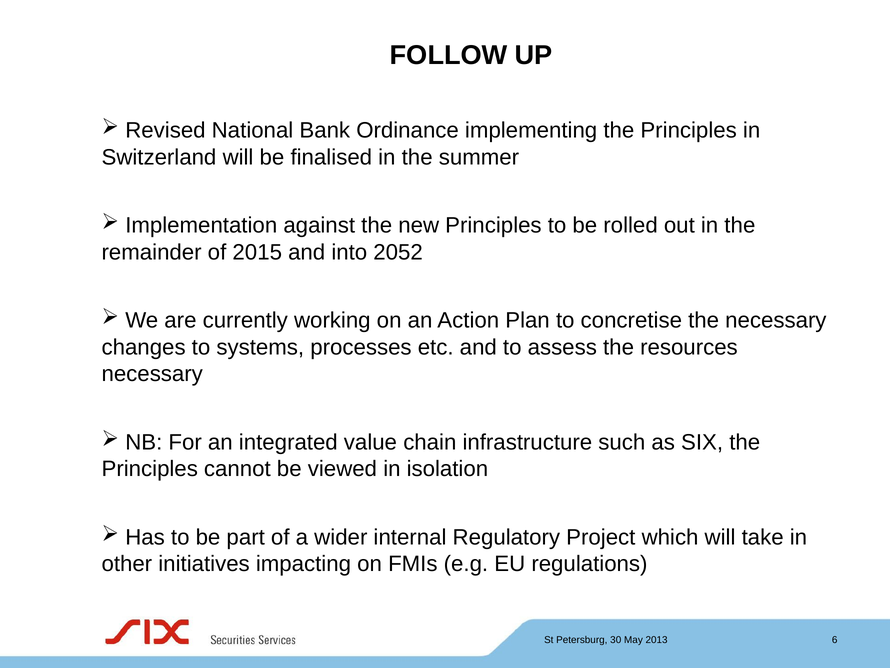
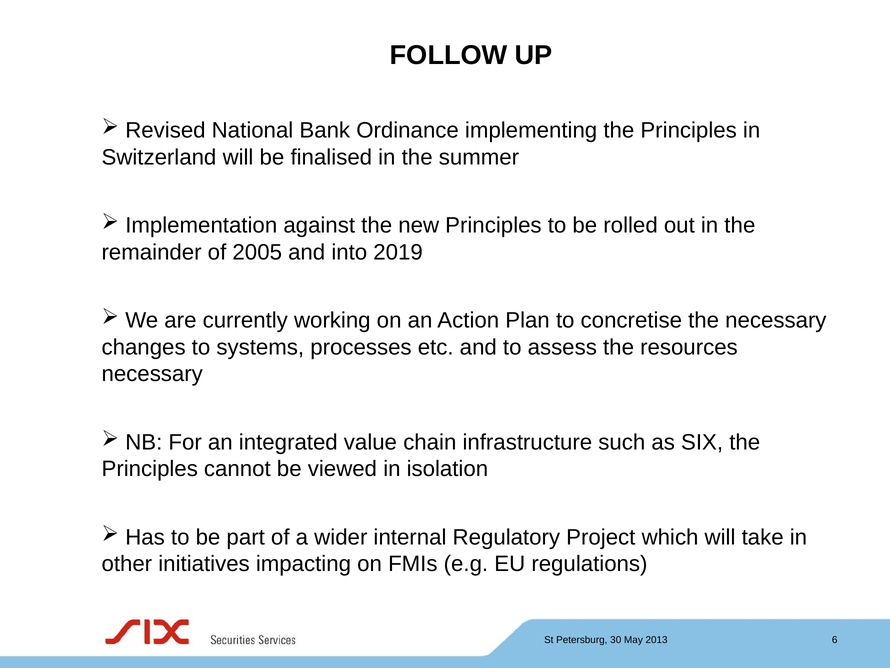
2015: 2015 -> 2005
2052: 2052 -> 2019
